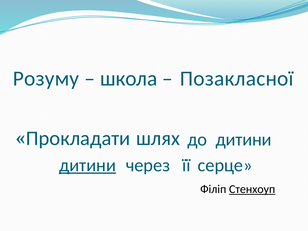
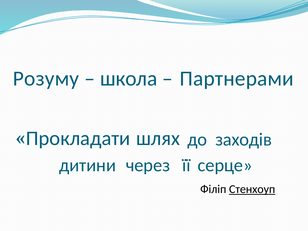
Позакласної: Позакласної -> Партнерами
Прокладати дитини: дитини -> заходів
дитини at (87, 165) underline: present -> none
